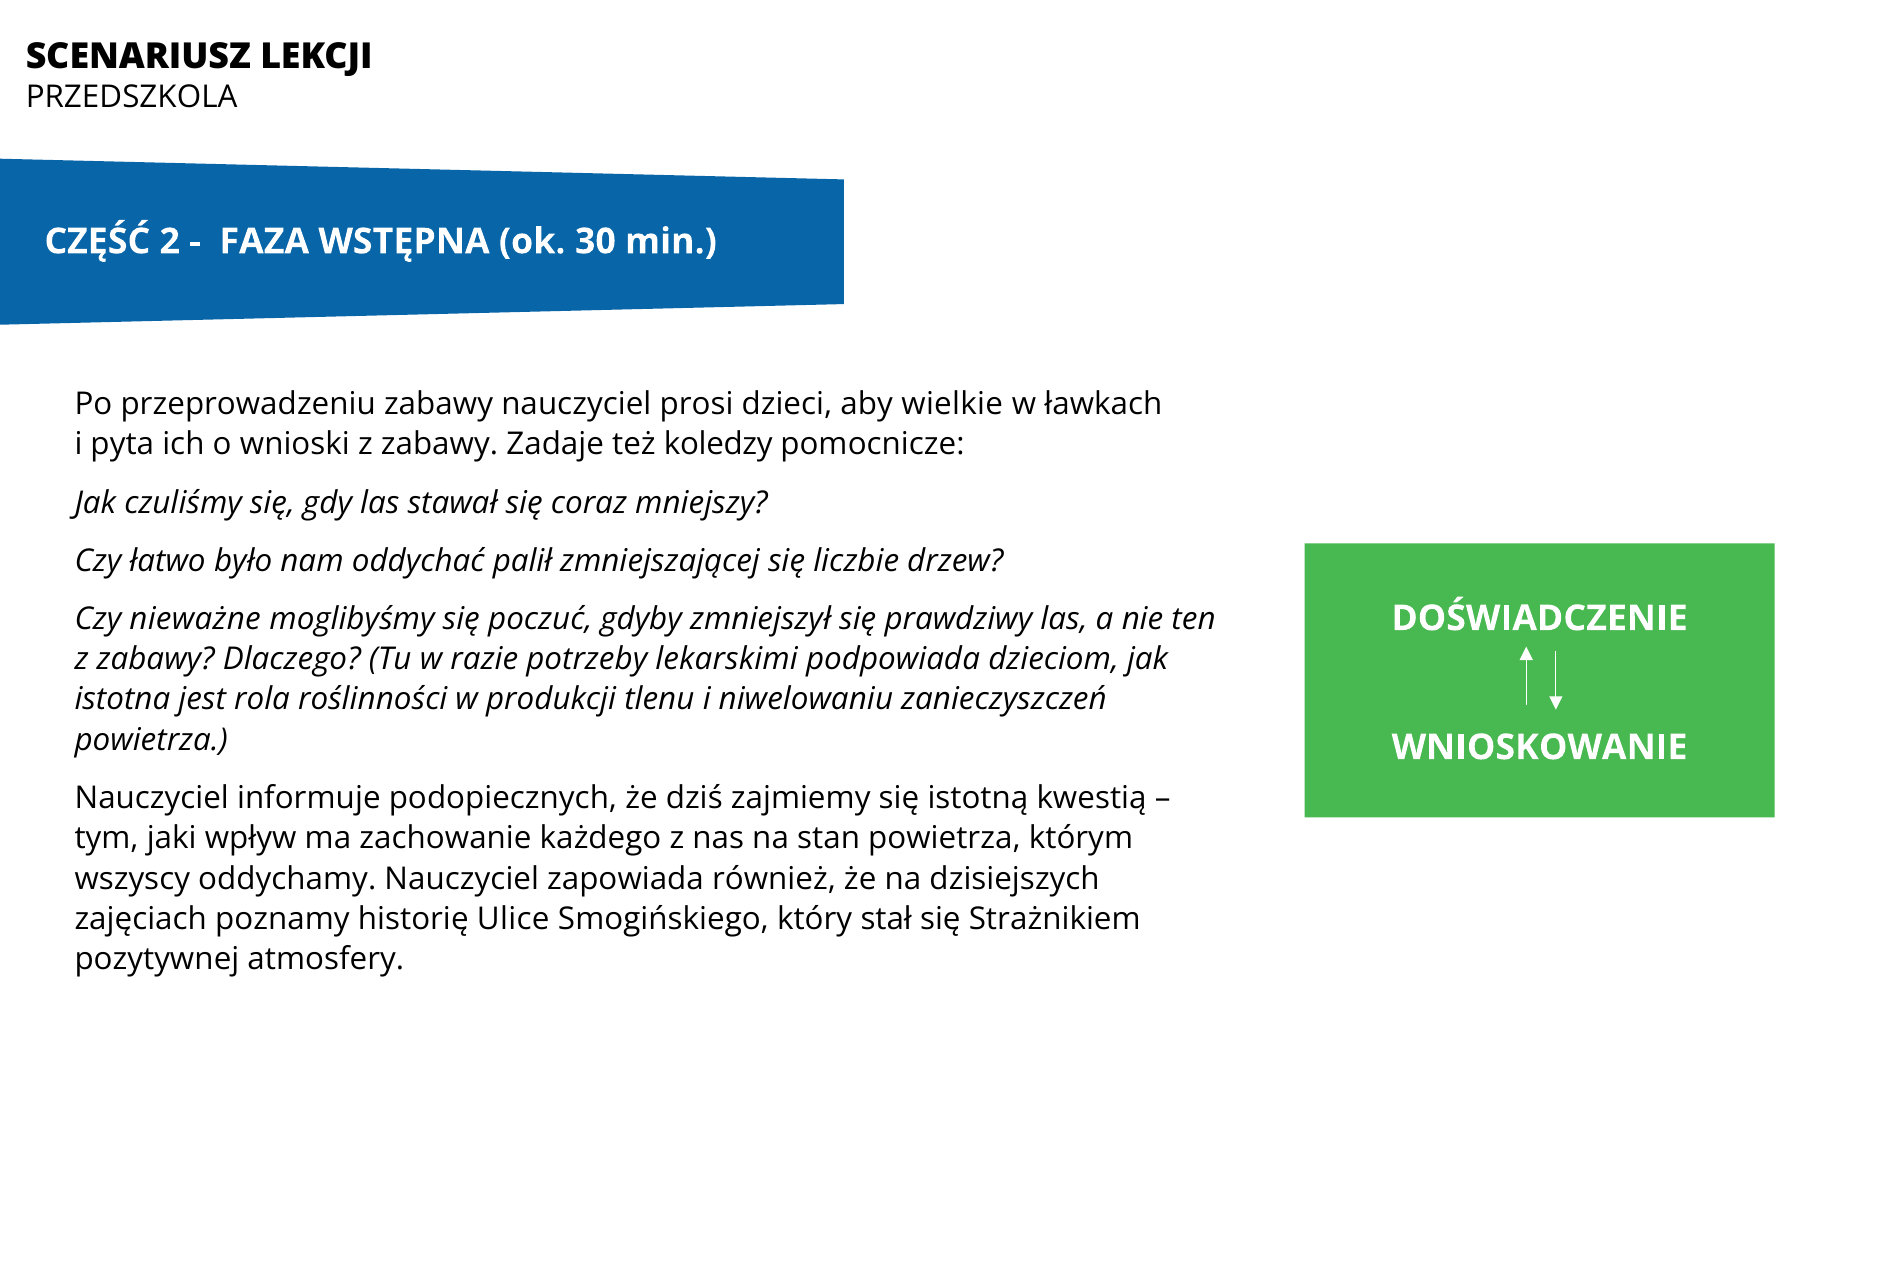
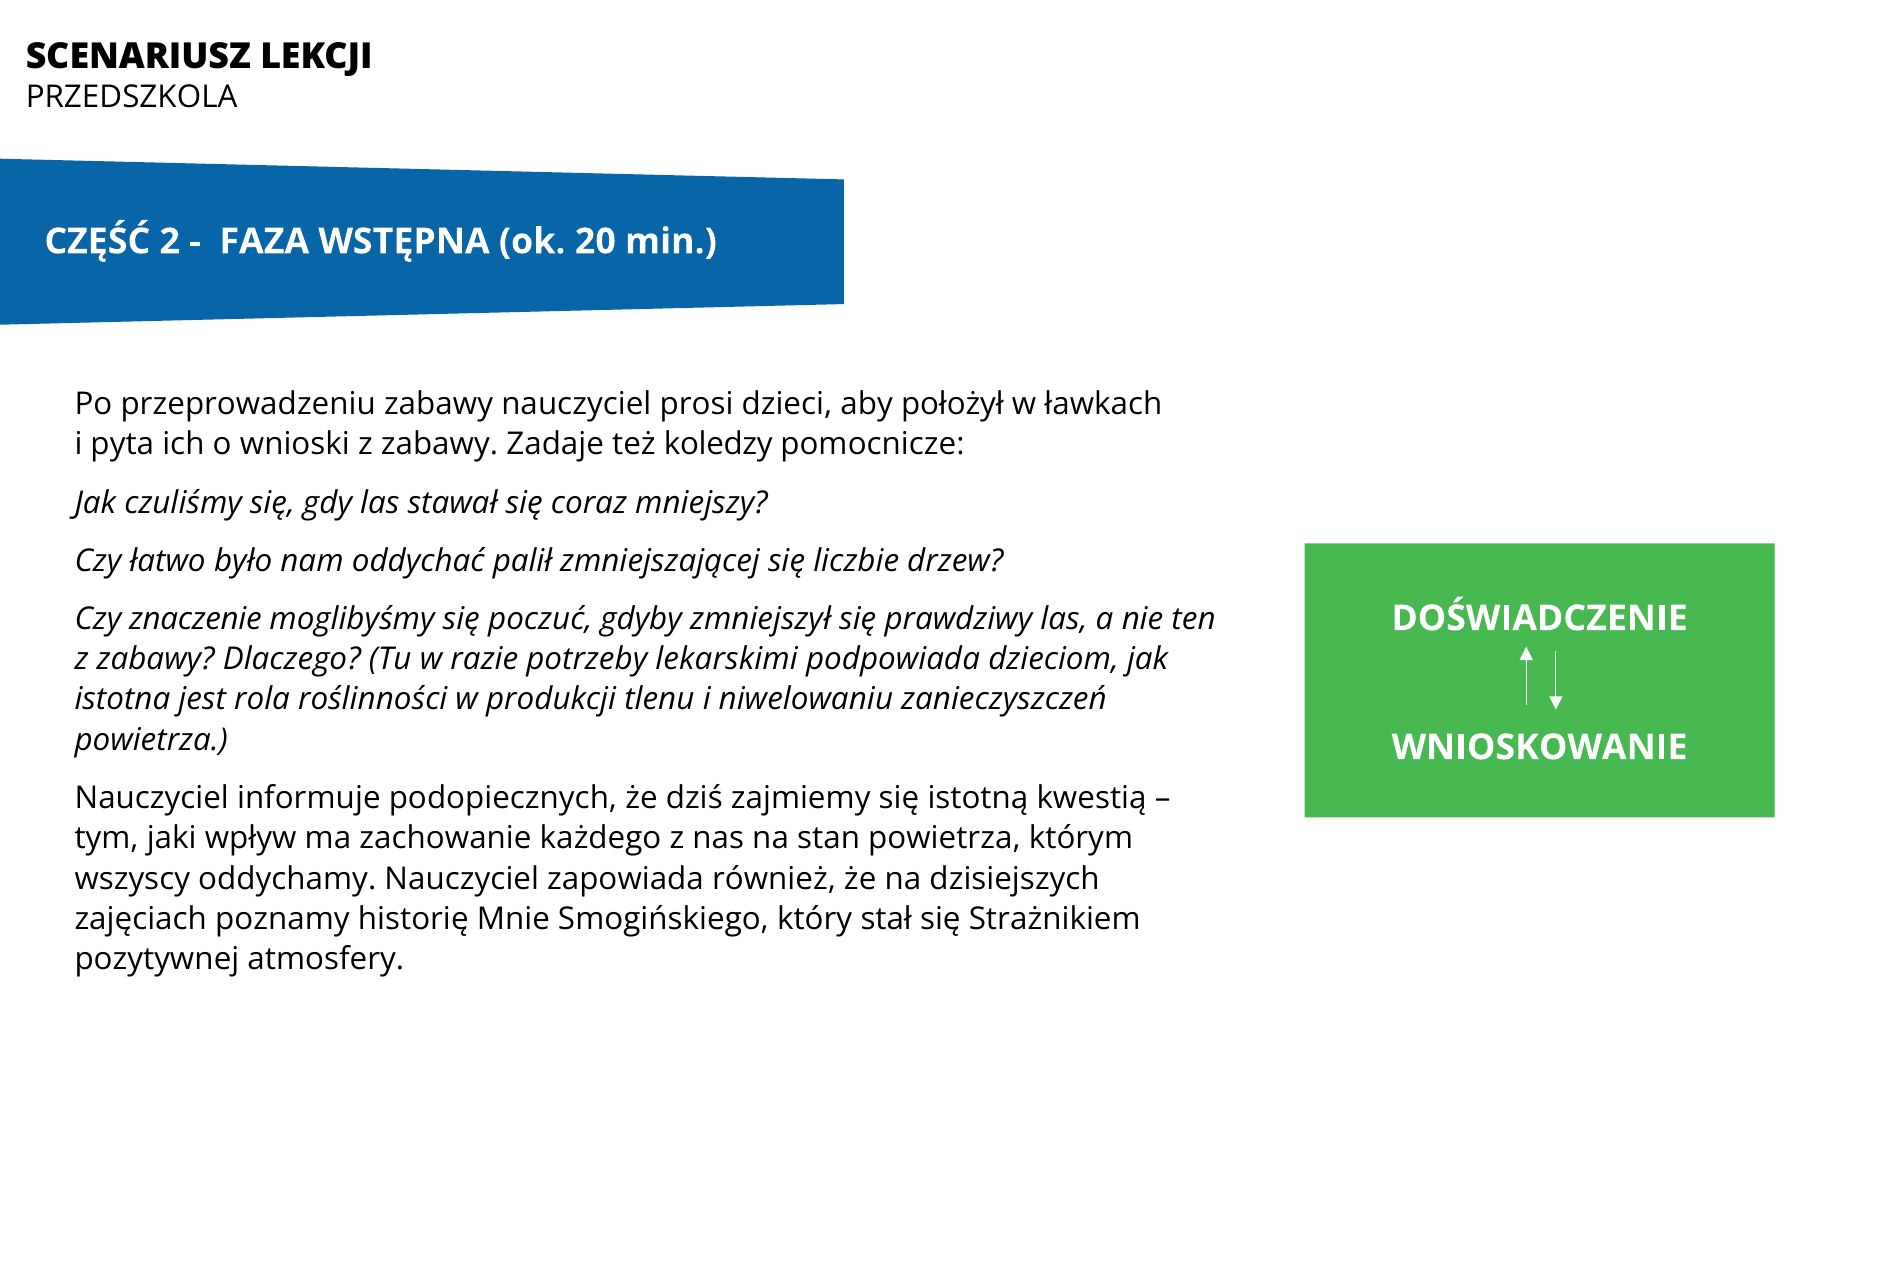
30: 30 -> 20
wielkie: wielkie -> położył
nieważne: nieważne -> znaczenie
Ulice: Ulice -> Mnie
